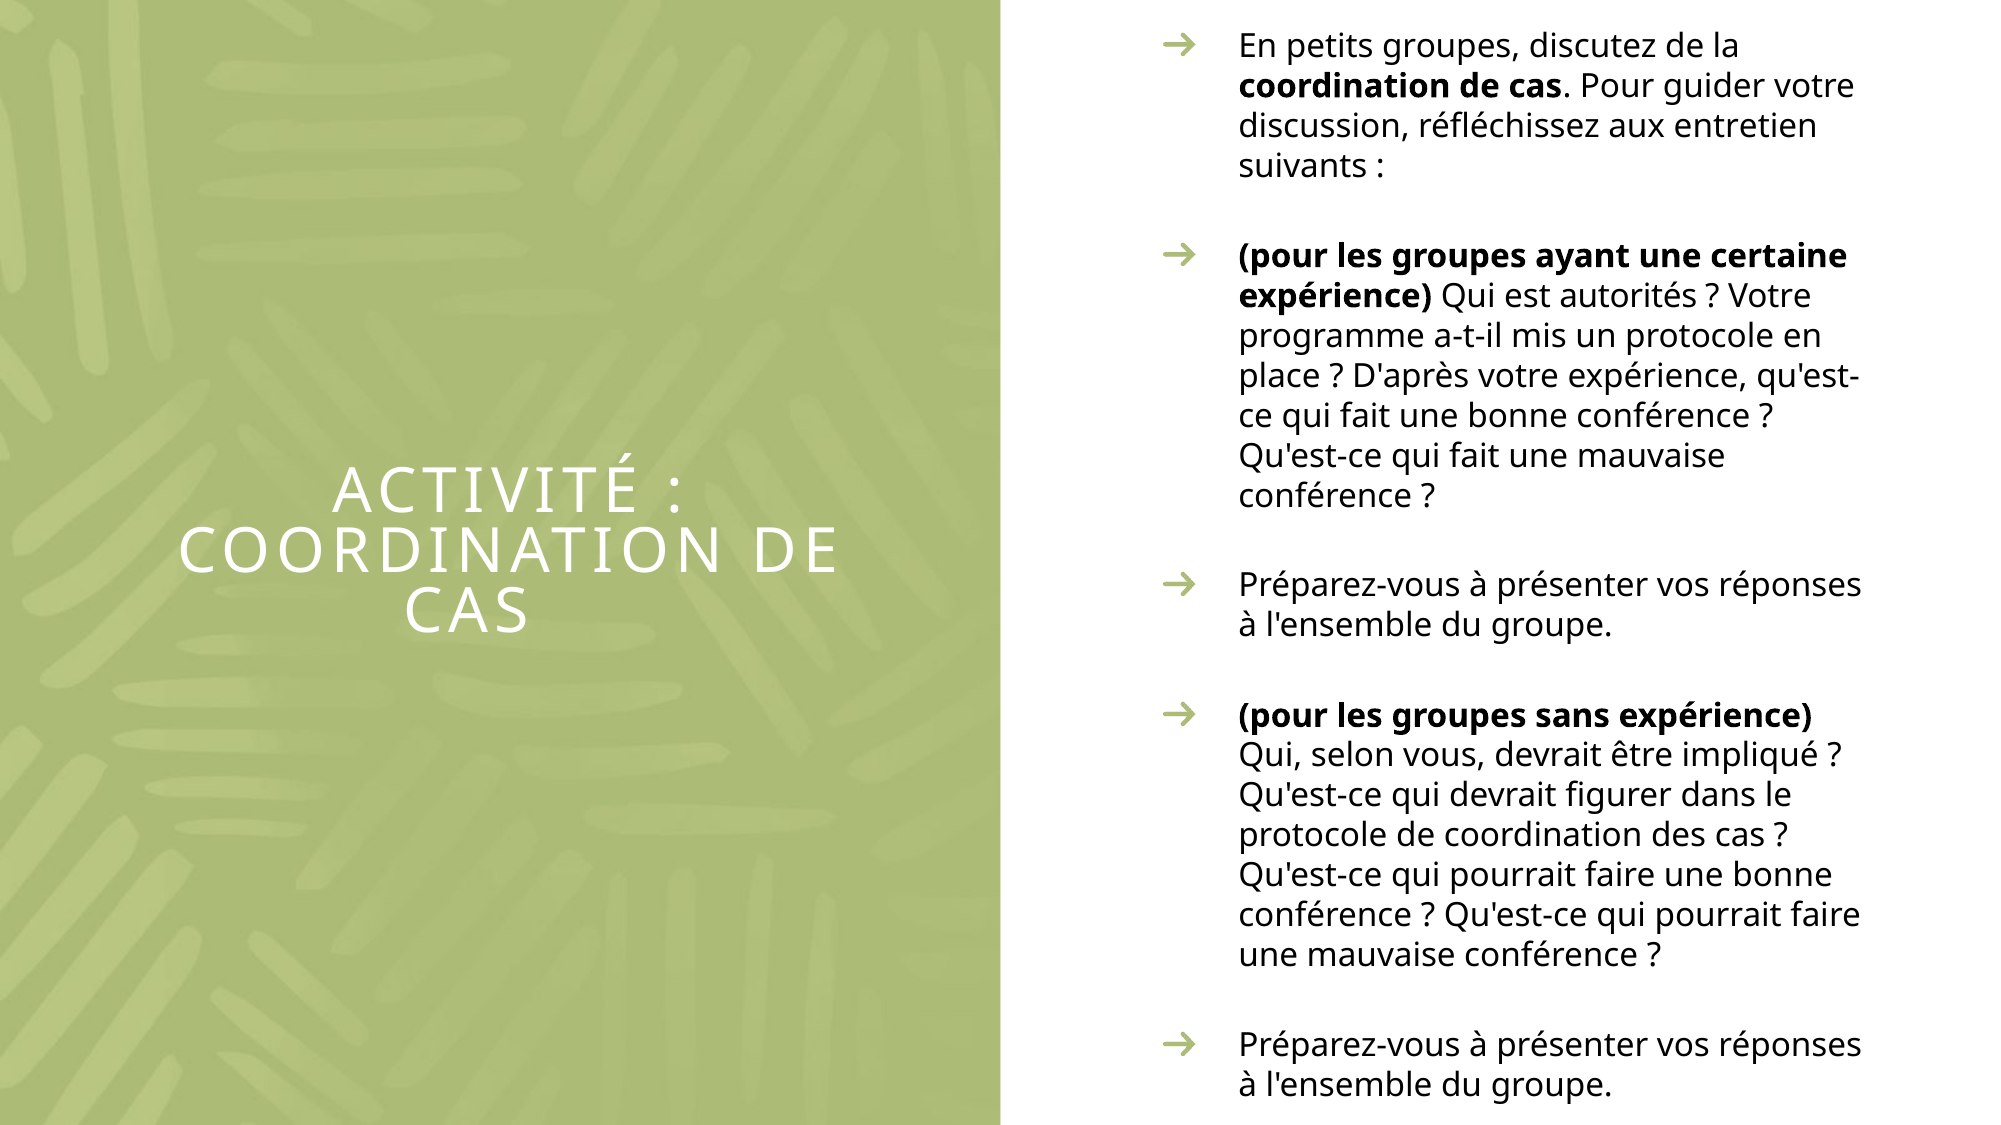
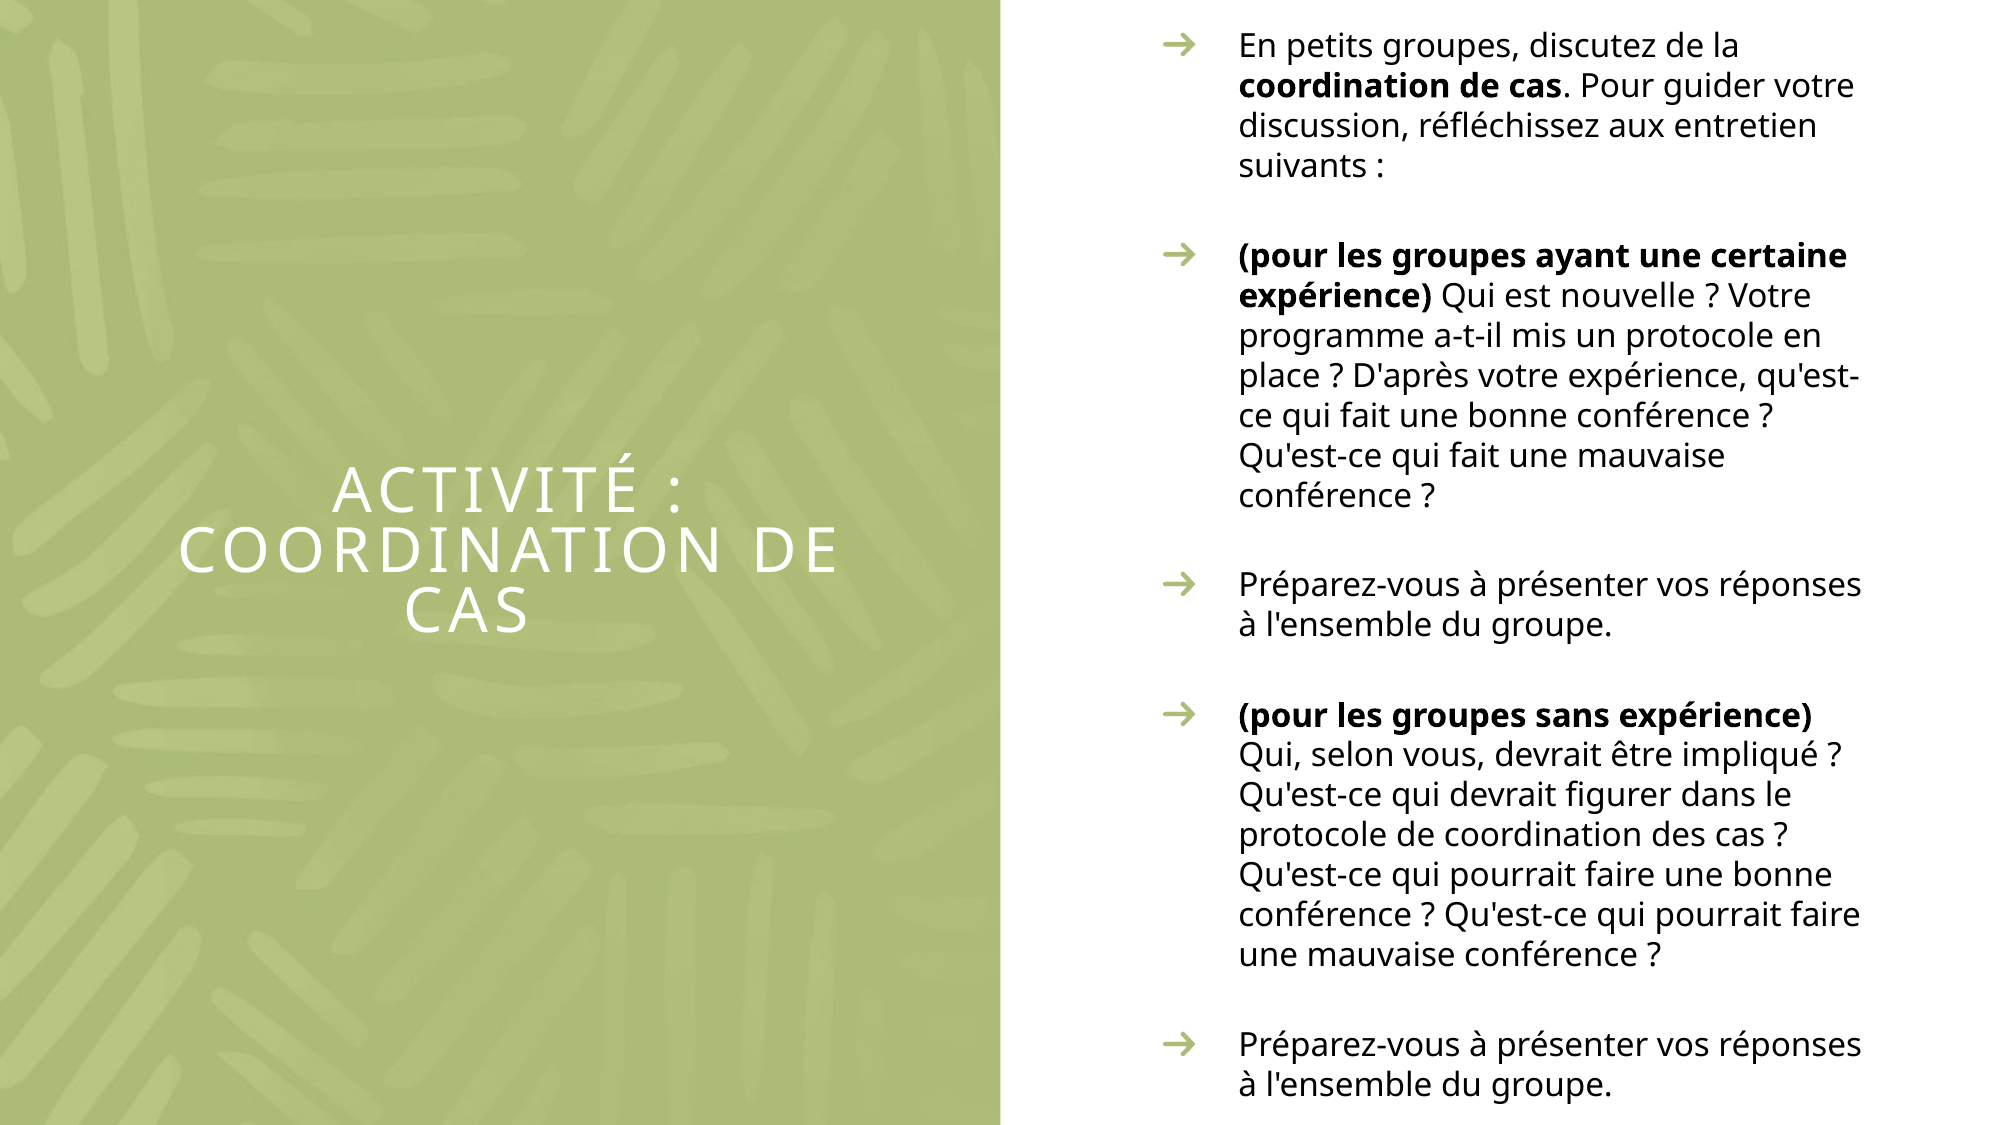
autorités: autorités -> nouvelle
